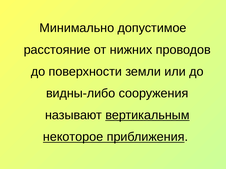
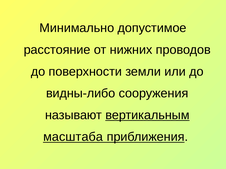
некоторое: некоторое -> масштаба
